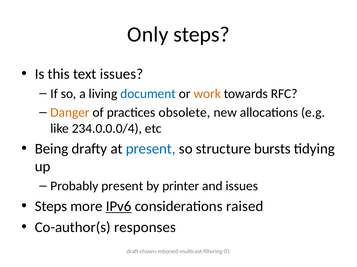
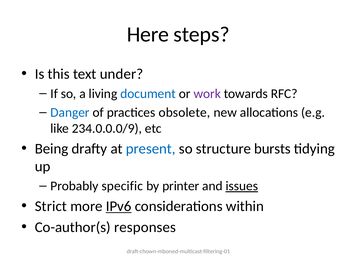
Only: Only -> Here
text issues: issues -> under
work colour: orange -> purple
Danger colour: orange -> blue
234.0.0.0/4: 234.0.0.0/4 -> 234.0.0.0/9
Probably present: present -> specific
issues at (242, 187) underline: none -> present
Steps at (51, 207): Steps -> Strict
raised: raised -> within
